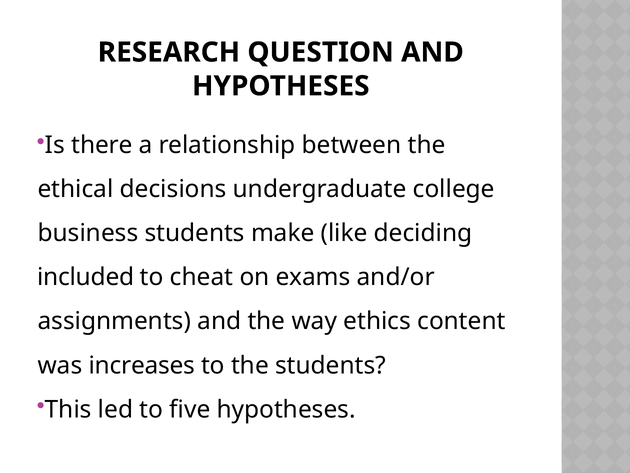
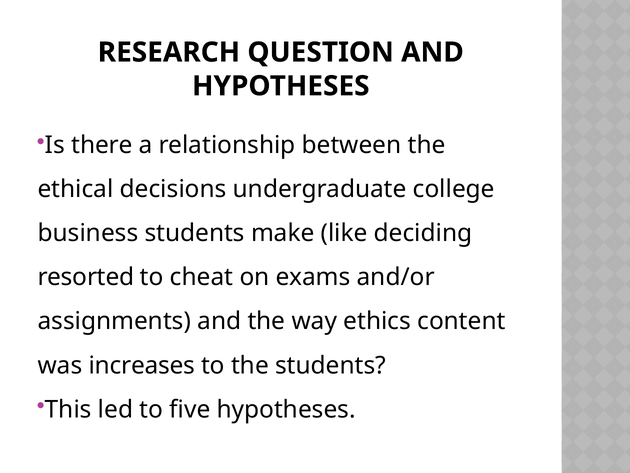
included: included -> resorted
